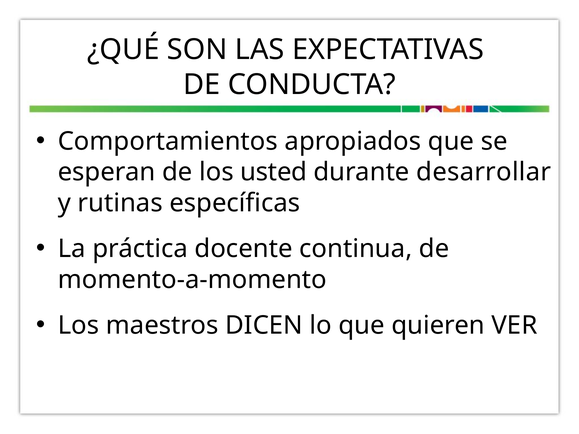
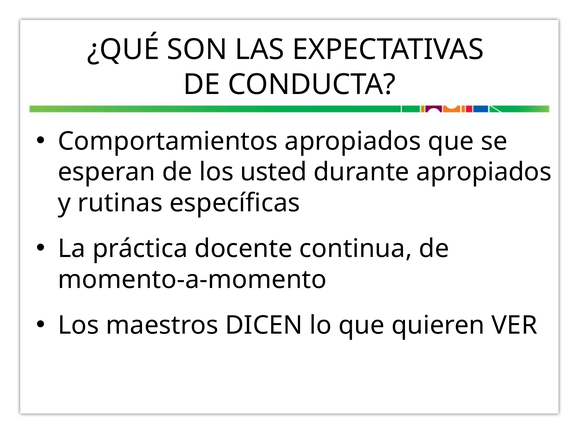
durante desarrollar: desarrollar -> apropiados
